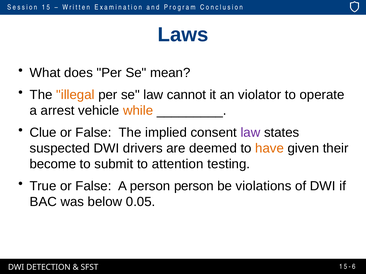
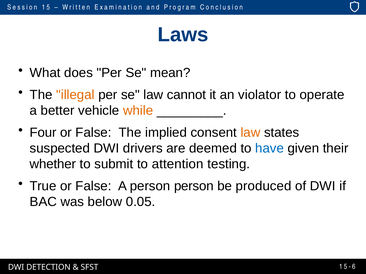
arrest: arrest -> better
Clue: Clue -> Four
law at (250, 133) colour: purple -> orange
have colour: orange -> blue
become: become -> whether
violations: violations -> produced
